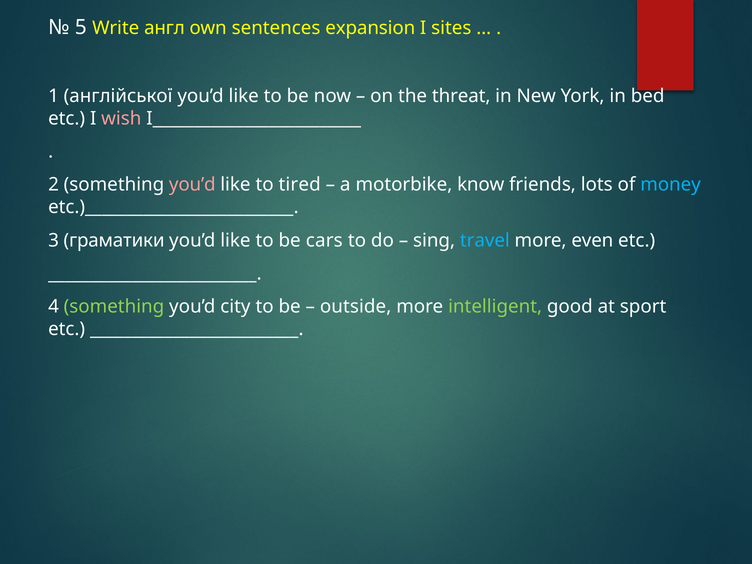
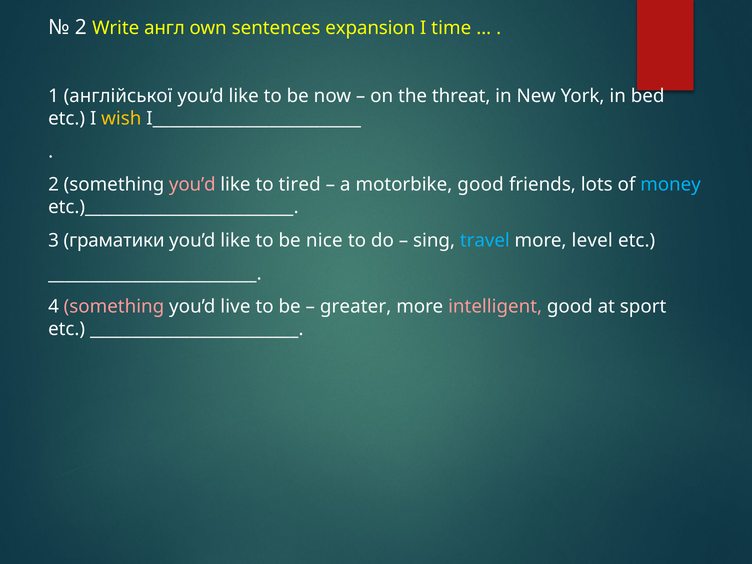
5 at (81, 27): 5 -> 2
sites: sites -> time
wish colour: pink -> yellow
motorbike know: know -> good
cars: cars -> nice
even: even -> level
something at (114, 306) colour: light green -> pink
city: city -> live
outside: outside -> greater
intelligent colour: light green -> pink
